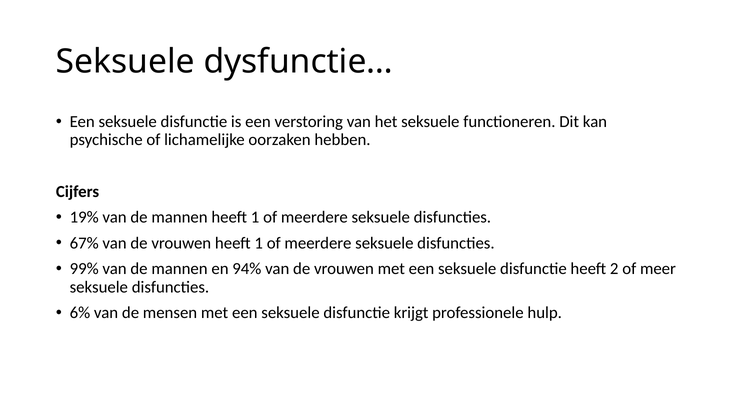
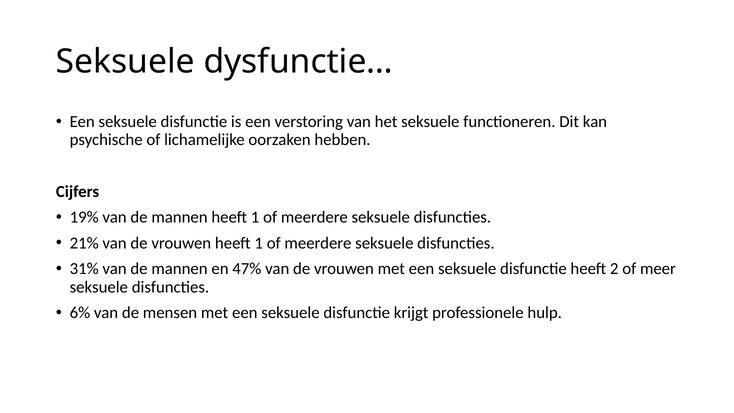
67%: 67% -> 21%
99%: 99% -> 31%
94%: 94% -> 47%
